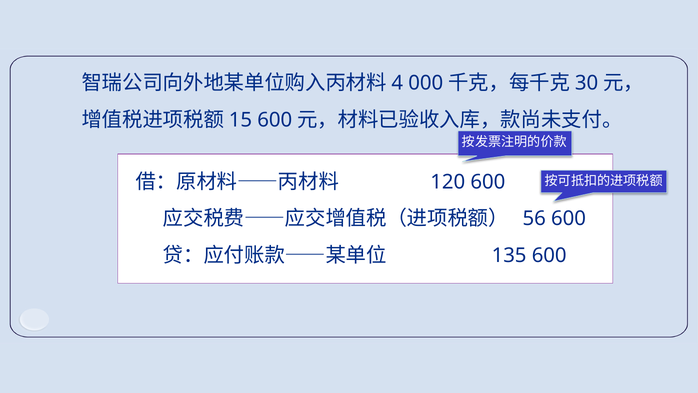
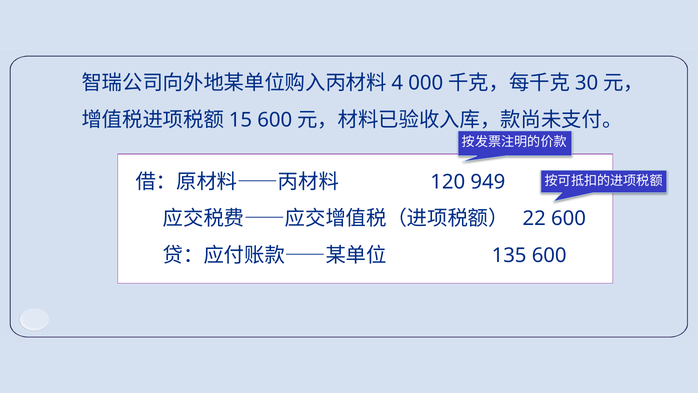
120 600: 600 -> 949
56: 56 -> 22
